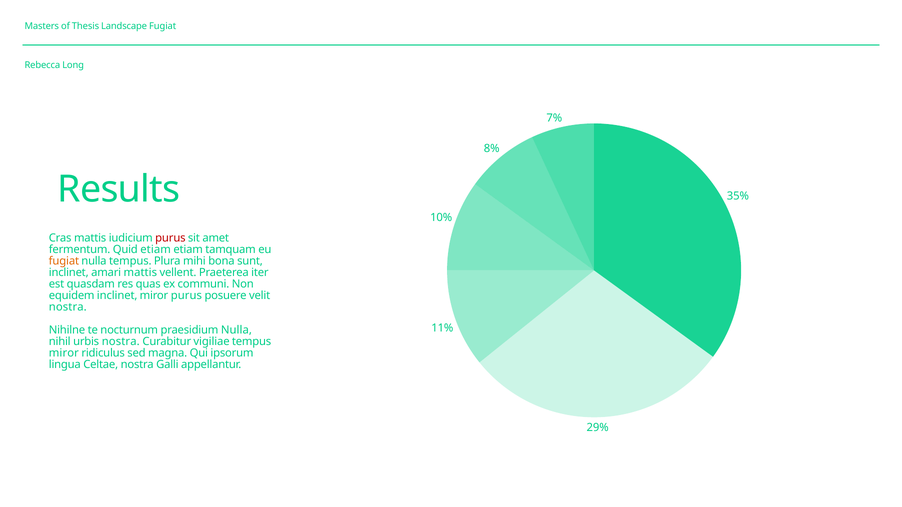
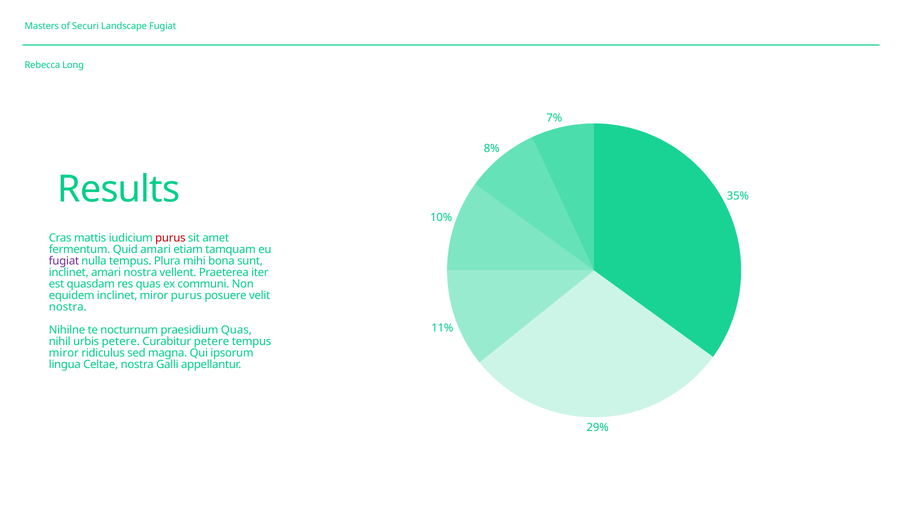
Thesis: Thesis -> Securi
Quid etiam: etiam -> amari
fugiat at (64, 261) colour: orange -> purple
amari mattis: mattis -> nostra
praesidium Nulla: Nulla -> Quas
urbis nostra: nostra -> petere
Curabitur vigiliae: vigiliae -> petere
